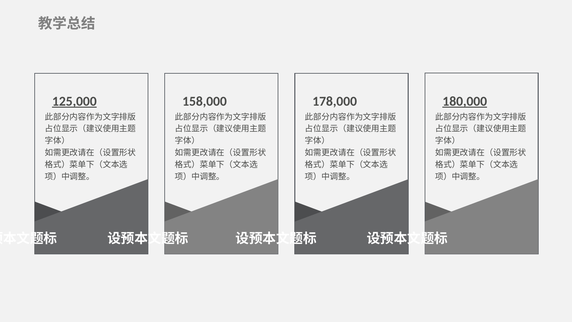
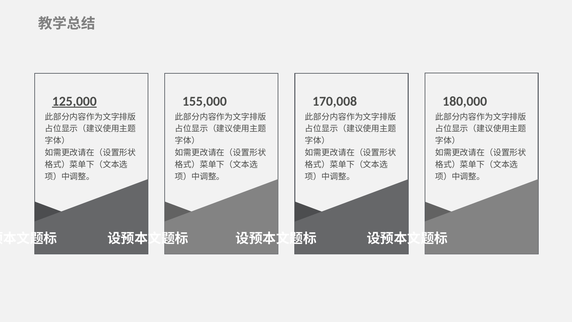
158,000: 158,000 -> 155,000
178,000: 178,000 -> 170,008
180,000 underline: present -> none
